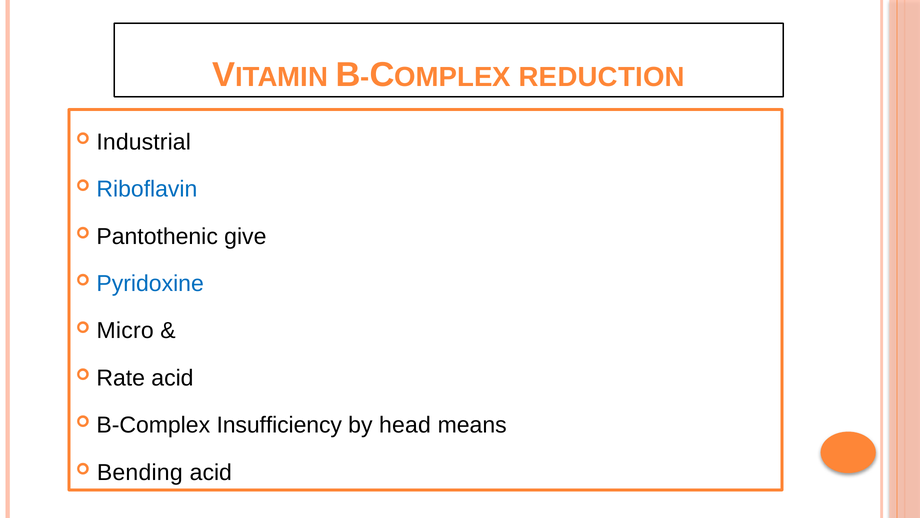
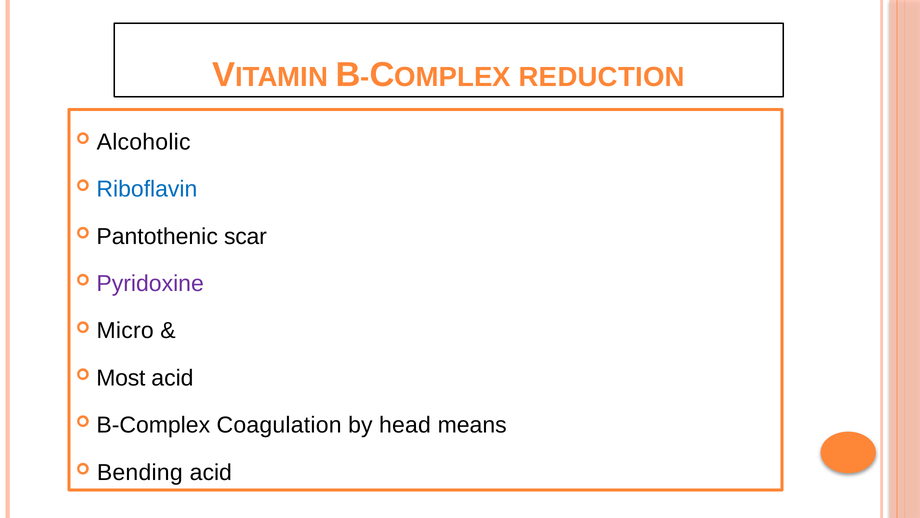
Industrial: Industrial -> Alcoholic
give: give -> scar
Pyridoxine colour: blue -> purple
Rate: Rate -> Most
Insufficiency: Insufficiency -> Coagulation
